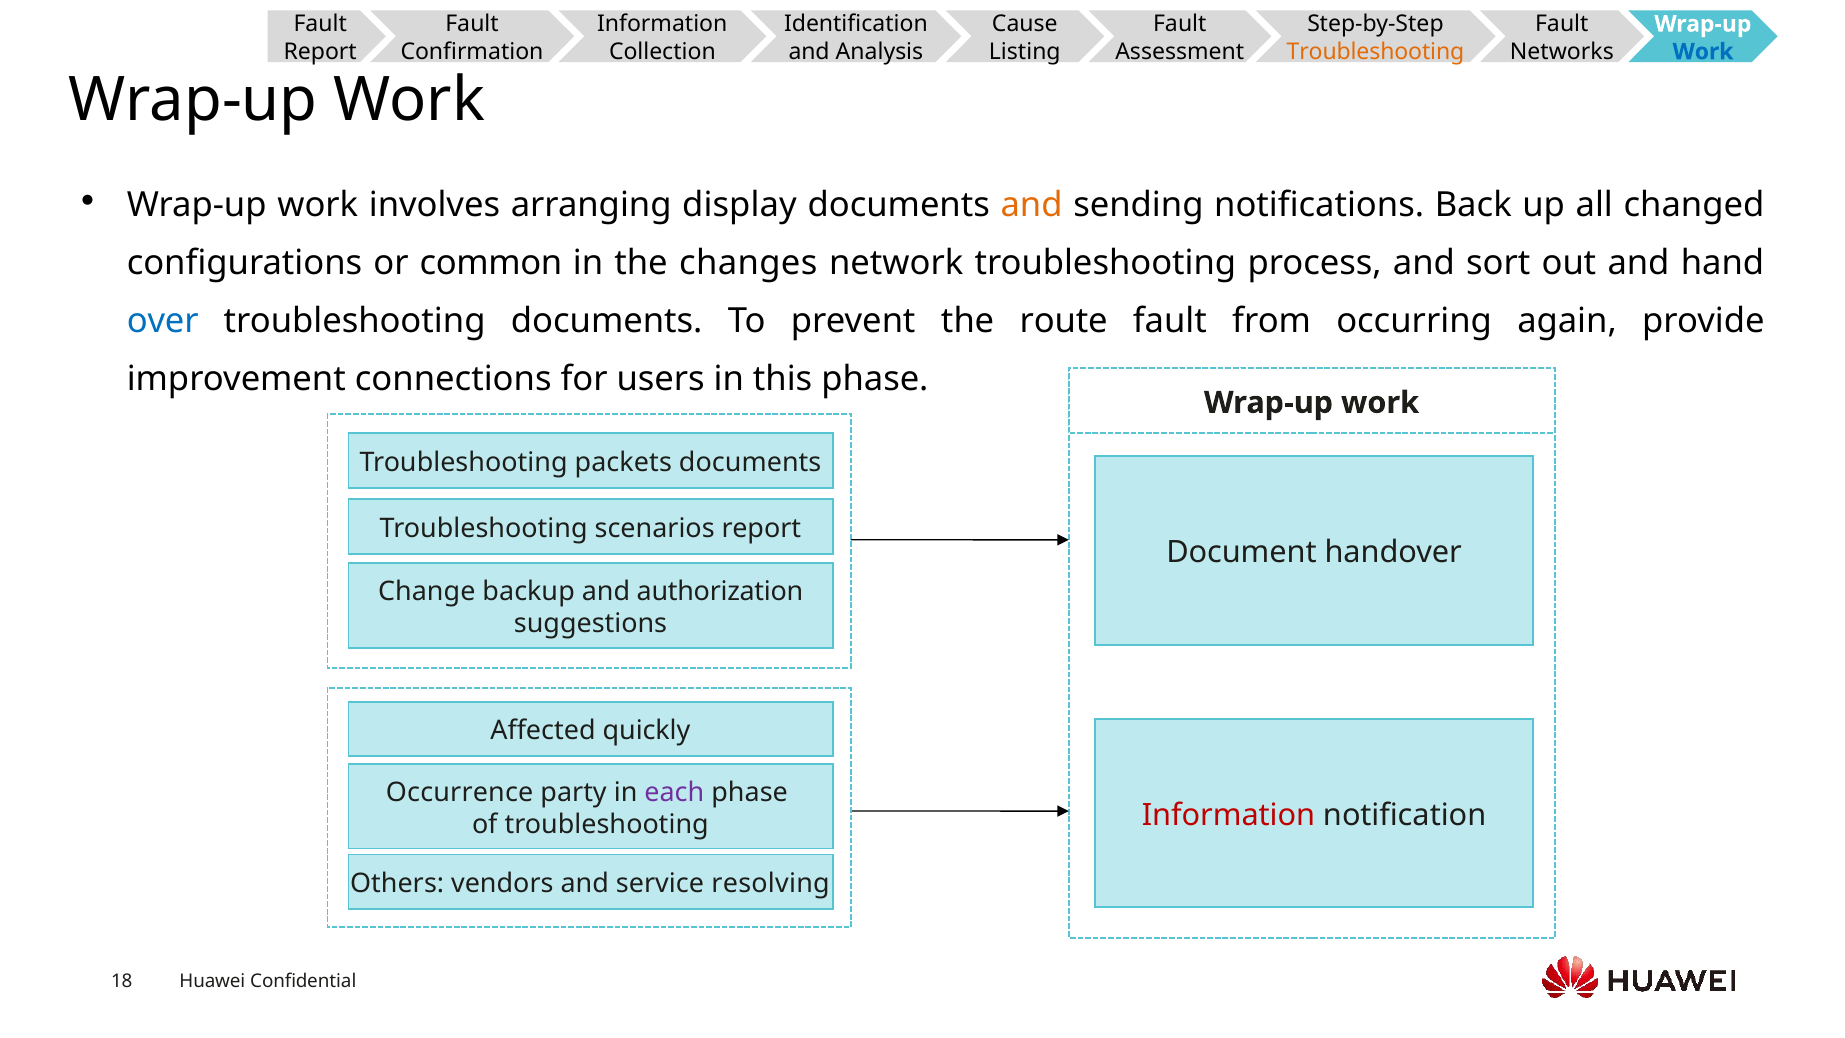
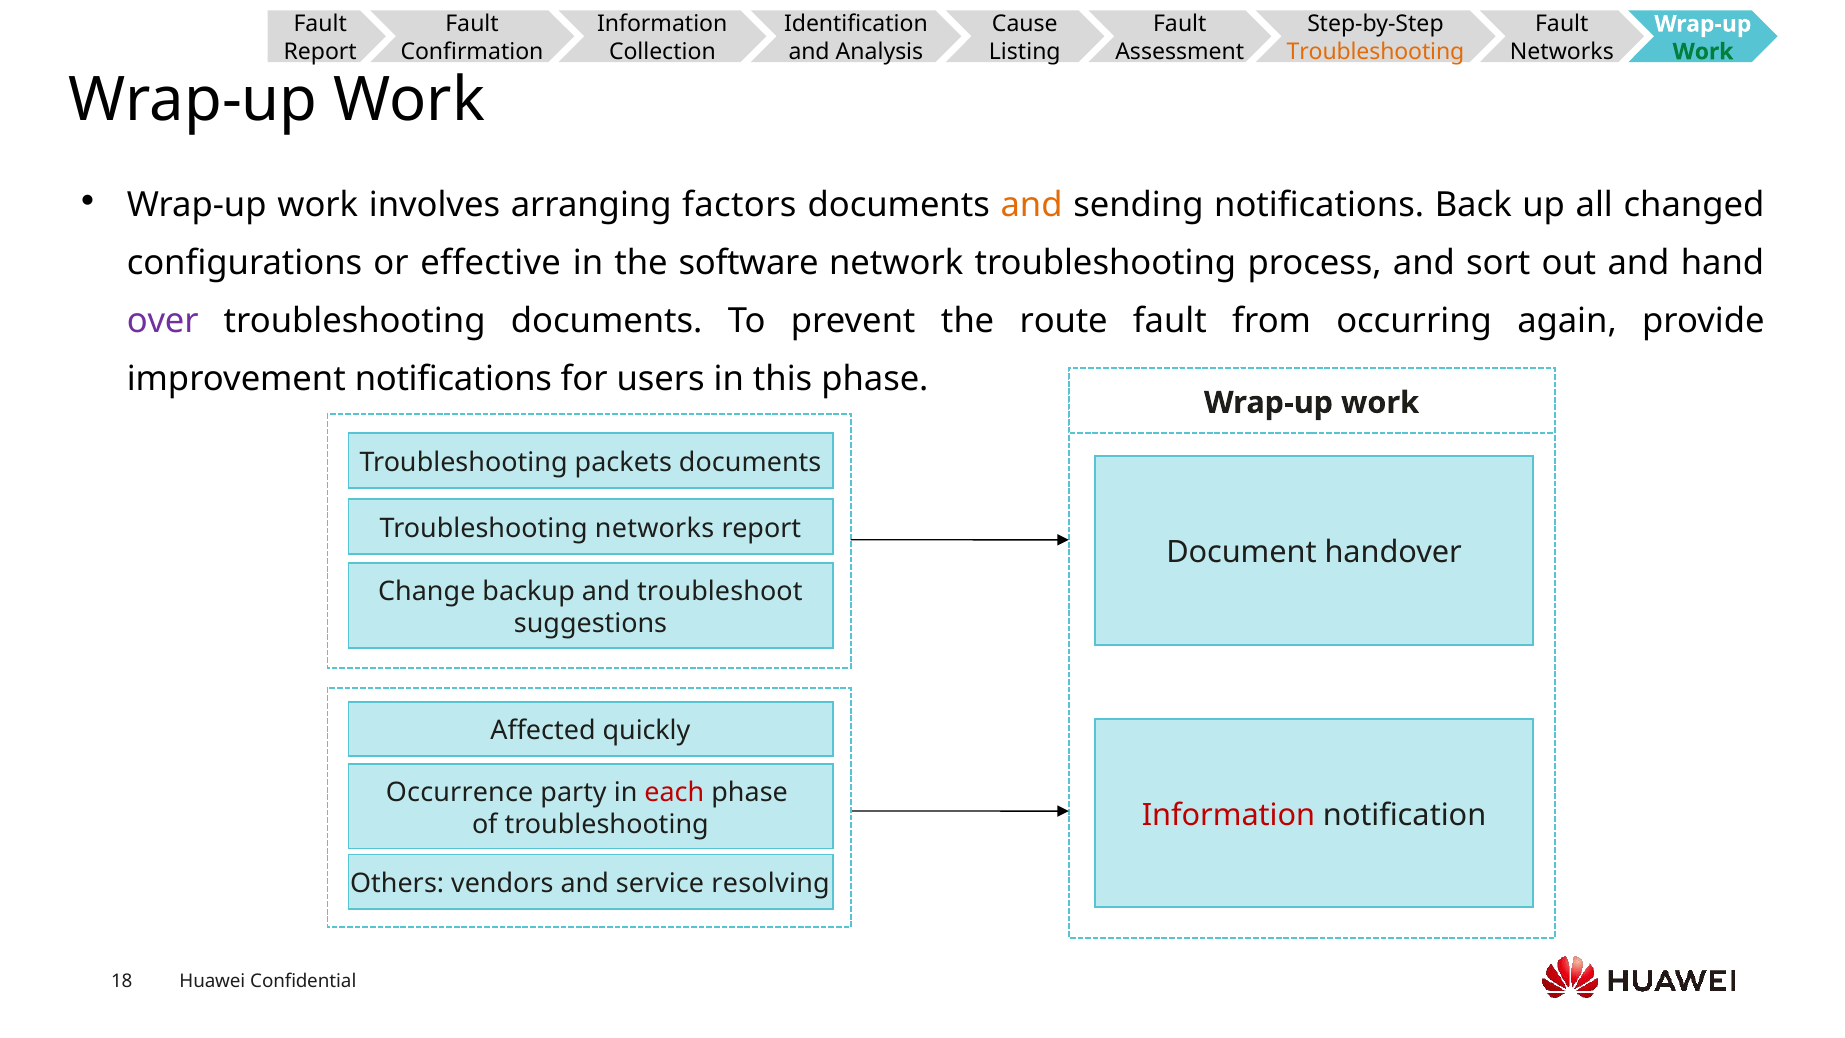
Work at (1703, 52) colour: blue -> green
display: display -> factors
common: common -> effective
changes: changes -> software
over colour: blue -> purple
improvement connections: connections -> notifications
Troubleshooting scenarios: scenarios -> networks
authorization: authorization -> troubleshoot
each colour: purple -> red
